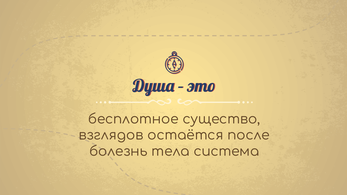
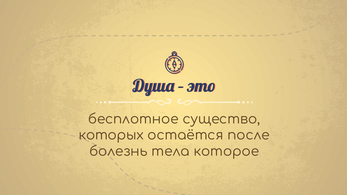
взглядов: взглядов -> которых
система: система -> которое
